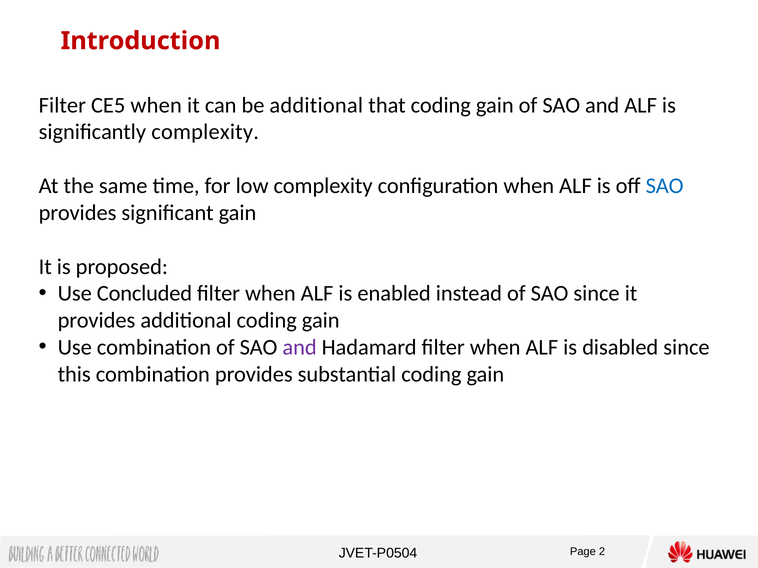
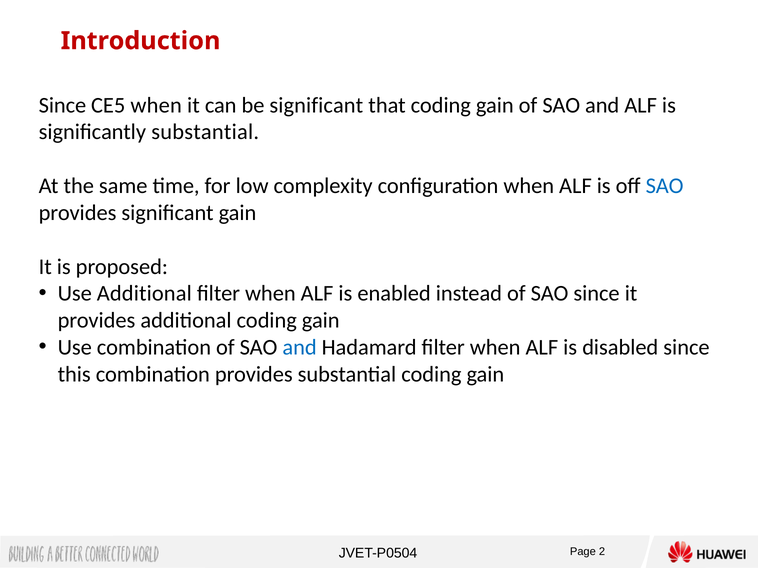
Filter at (62, 105): Filter -> Since
be additional: additional -> significant
significantly complexity: complexity -> substantial
Use Concluded: Concluded -> Additional
and at (300, 348) colour: purple -> blue
